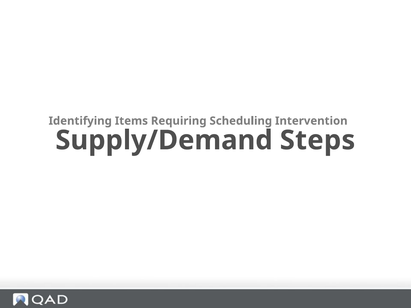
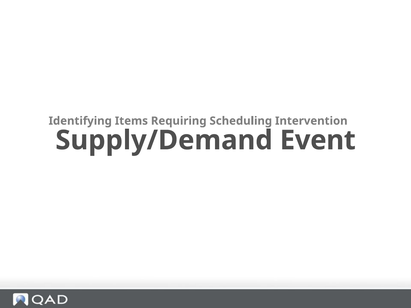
Steps: Steps -> Event
